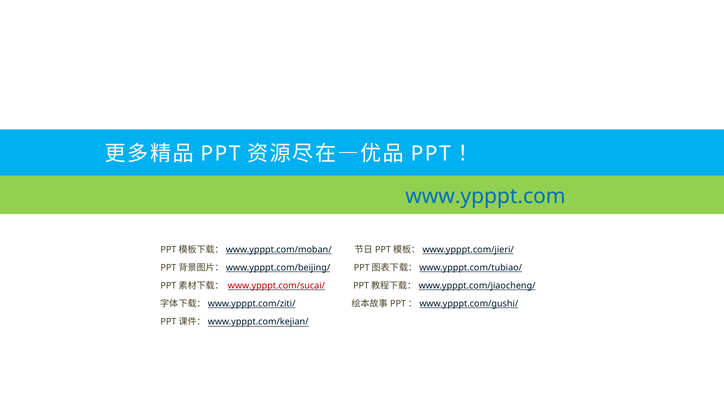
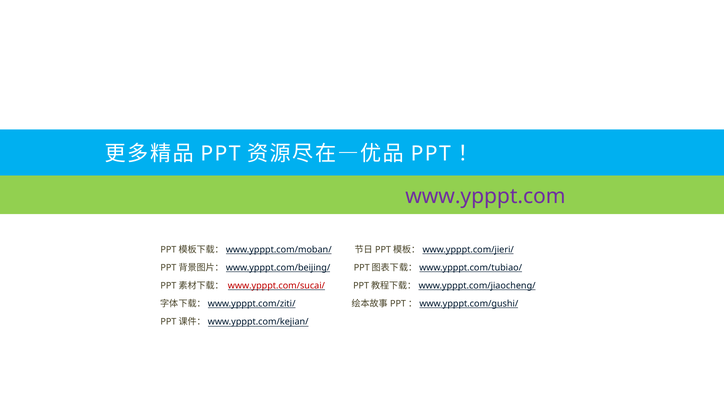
www.ypppt.com colour: blue -> purple
